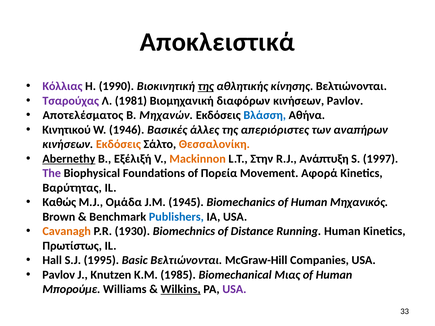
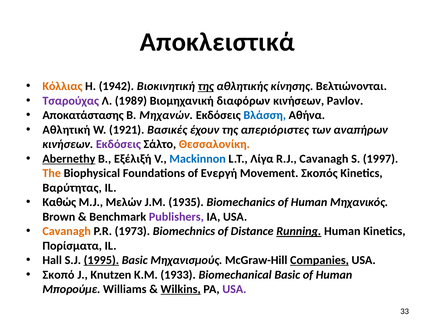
Κόλλιας colour: purple -> orange
1990: 1990 -> 1942
1981: 1981 -> 1989
Αποτελέσματος: Αποτελέσματος -> Αποκατάστασης
Κινητικού: Κινητικού -> Αθλητική
1946: 1946 -> 1921
άλλες: άλλες -> έχουν
Εκδόσεις at (118, 144) colour: orange -> purple
Mackinnon colour: orange -> blue
Στην: Στην -> Λίγα
R.J Ανάπτυξη: Ανάπτυξη -> Cavanagh
The colour: purple -> orange
Πορεία: Πορεία -> Ενεργή
Αφορά: Αφορά -> Σκοπός
Ομάδα: Ομάδα -> Μελών
1945: 1945 -> 1935
Publishers colour: blue -> purple
1930: 1930 -> 1973
Running underline: none -> present
Πρωτίστως: Πρωτίστως -> Πορίσματα
1995 underline: none -> present
Basic Βελτιώνονται: Βελτιώνονται -> Μηχανισμούς
Companies underline: none -> present
Pavlov at (59, 275): Pavlov -> Σκοπό
1985: 1985 -> 1933
Biomechanical Μιας: Μιας -> Basic
